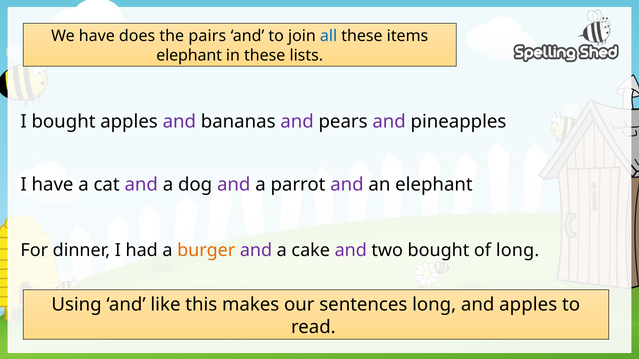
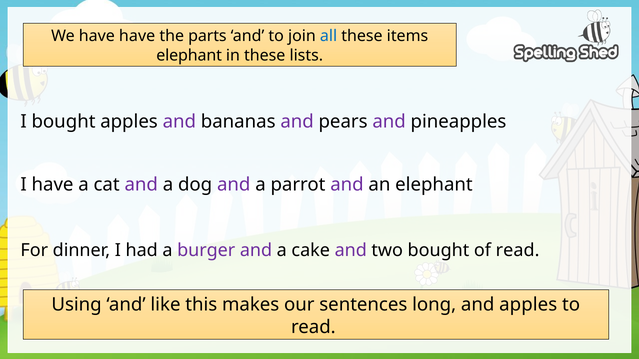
have does: does -> have
pairs: pairs -> parts
burger colour: orange -> purple
of long: long -> read
